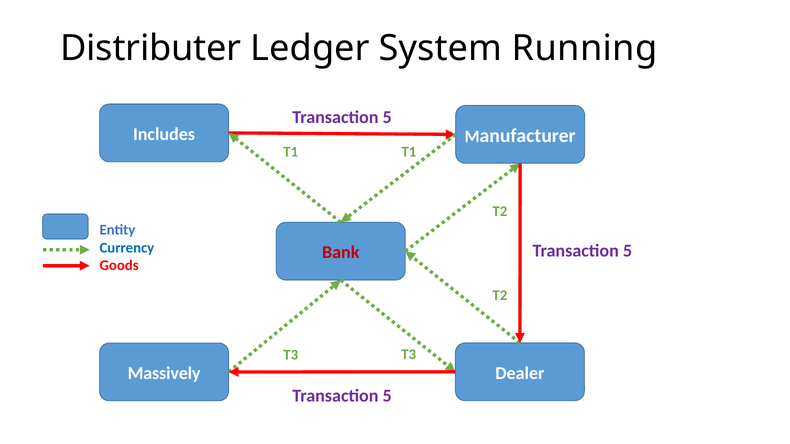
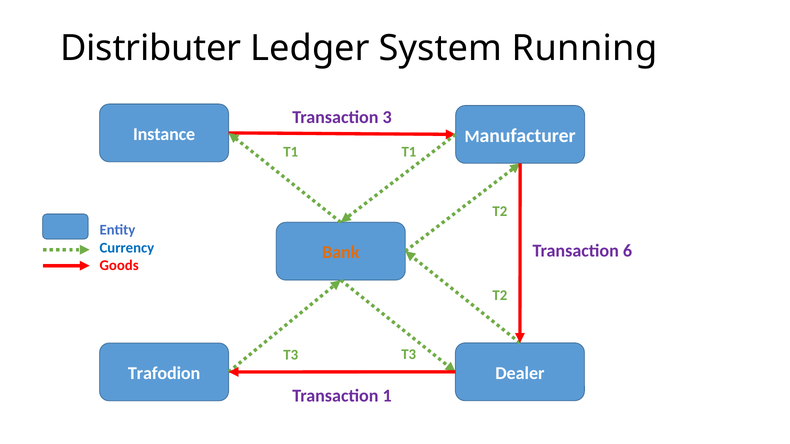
5 at (387, 117): 5 -> 3
Includes: Includes -> Instance
5 at (627, 251): 5 -> 6
Bank colour: red -> orange
Massively: Massively -> Trafodion
5 at (387, 396): 5 -> 1
